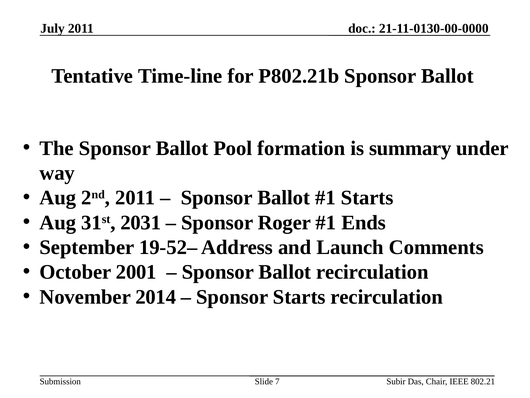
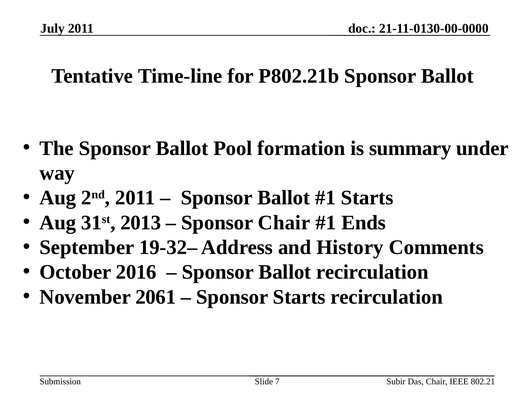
2031: 2031 -> 2013
Sponsor Roger: Roger -> Chair
19-52–: 19-52– -> 19-32–
Launch: Launch -> History
2001: 2001 -> 2016
2014: 2014 -> 2061
